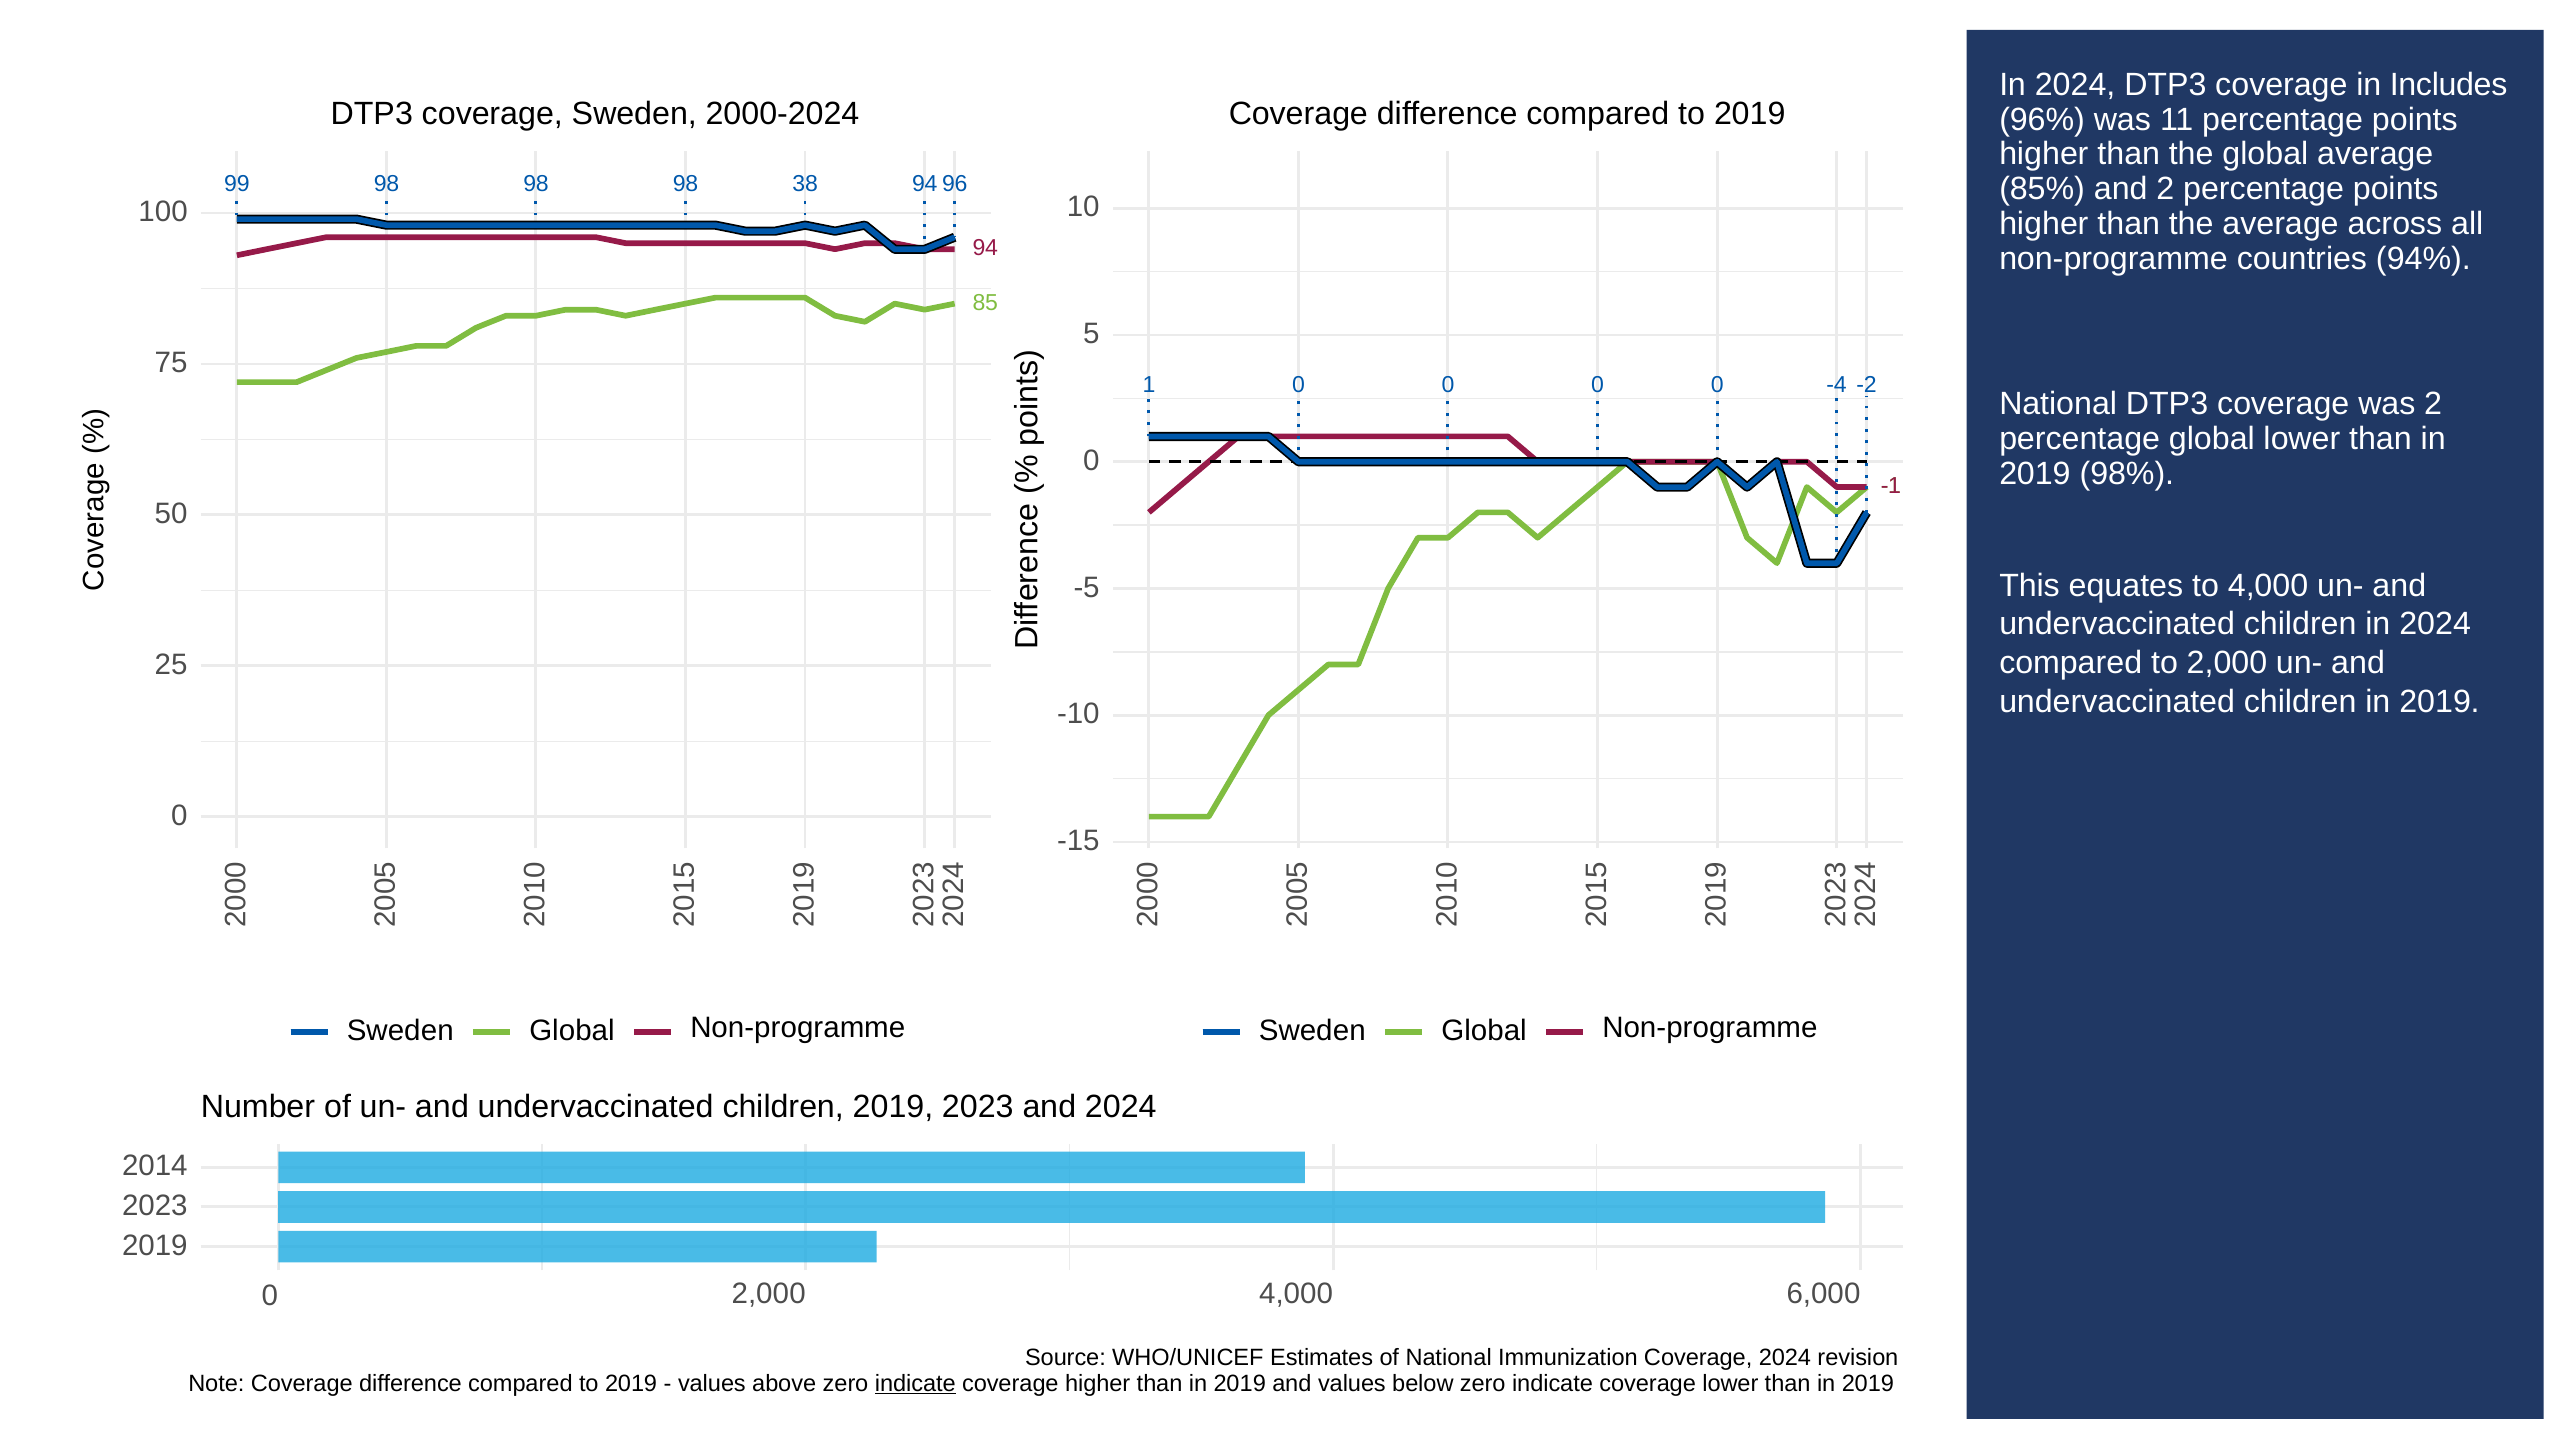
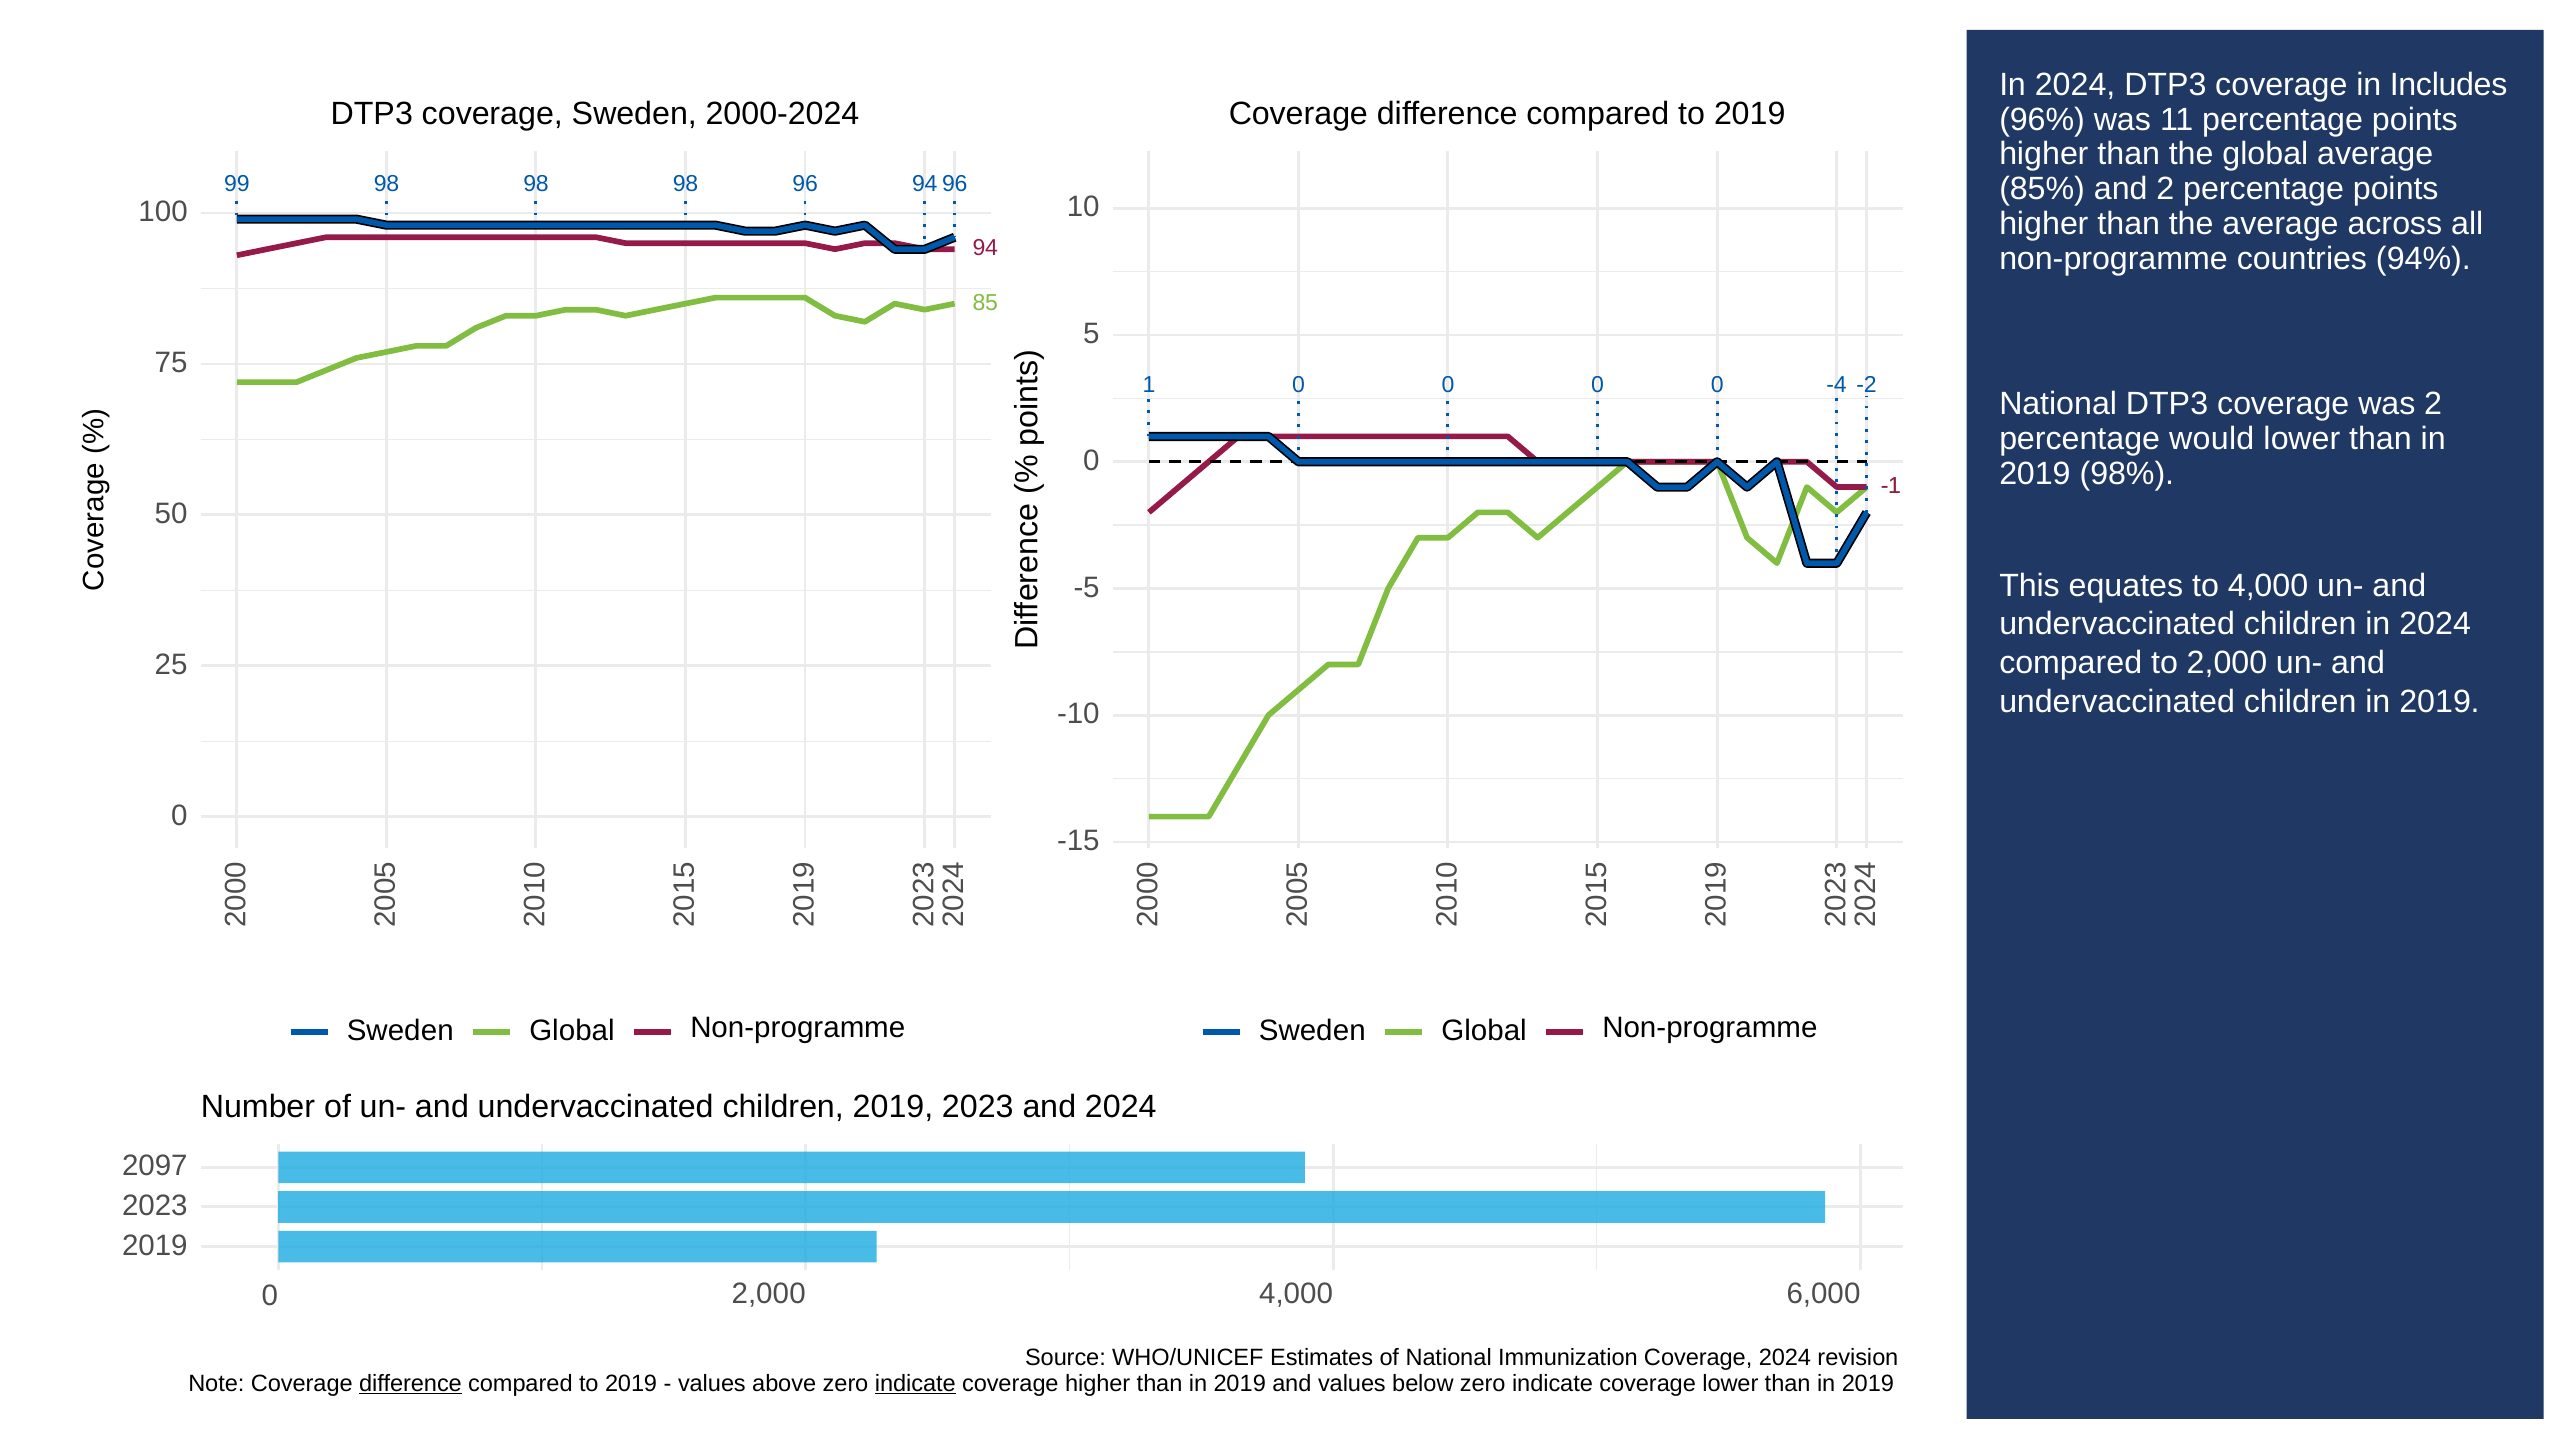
38: 38 -> 96
percentage global: global -> would
2014: 2014 -> 2097
difference at (410, 1383) underline: none -> present
